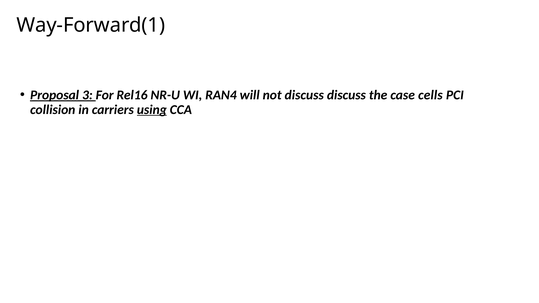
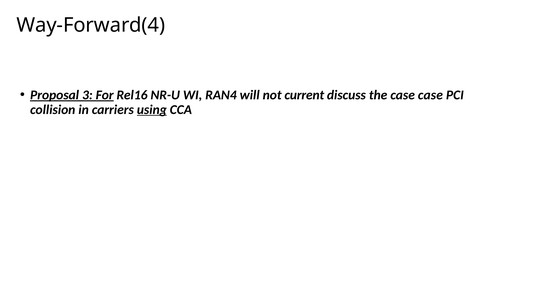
Way-Forward(1: Way-Forward(1 -> Way-Forward(4
For underline: none -> present
not discuss: discuss -> current
case cells: cells -> case
